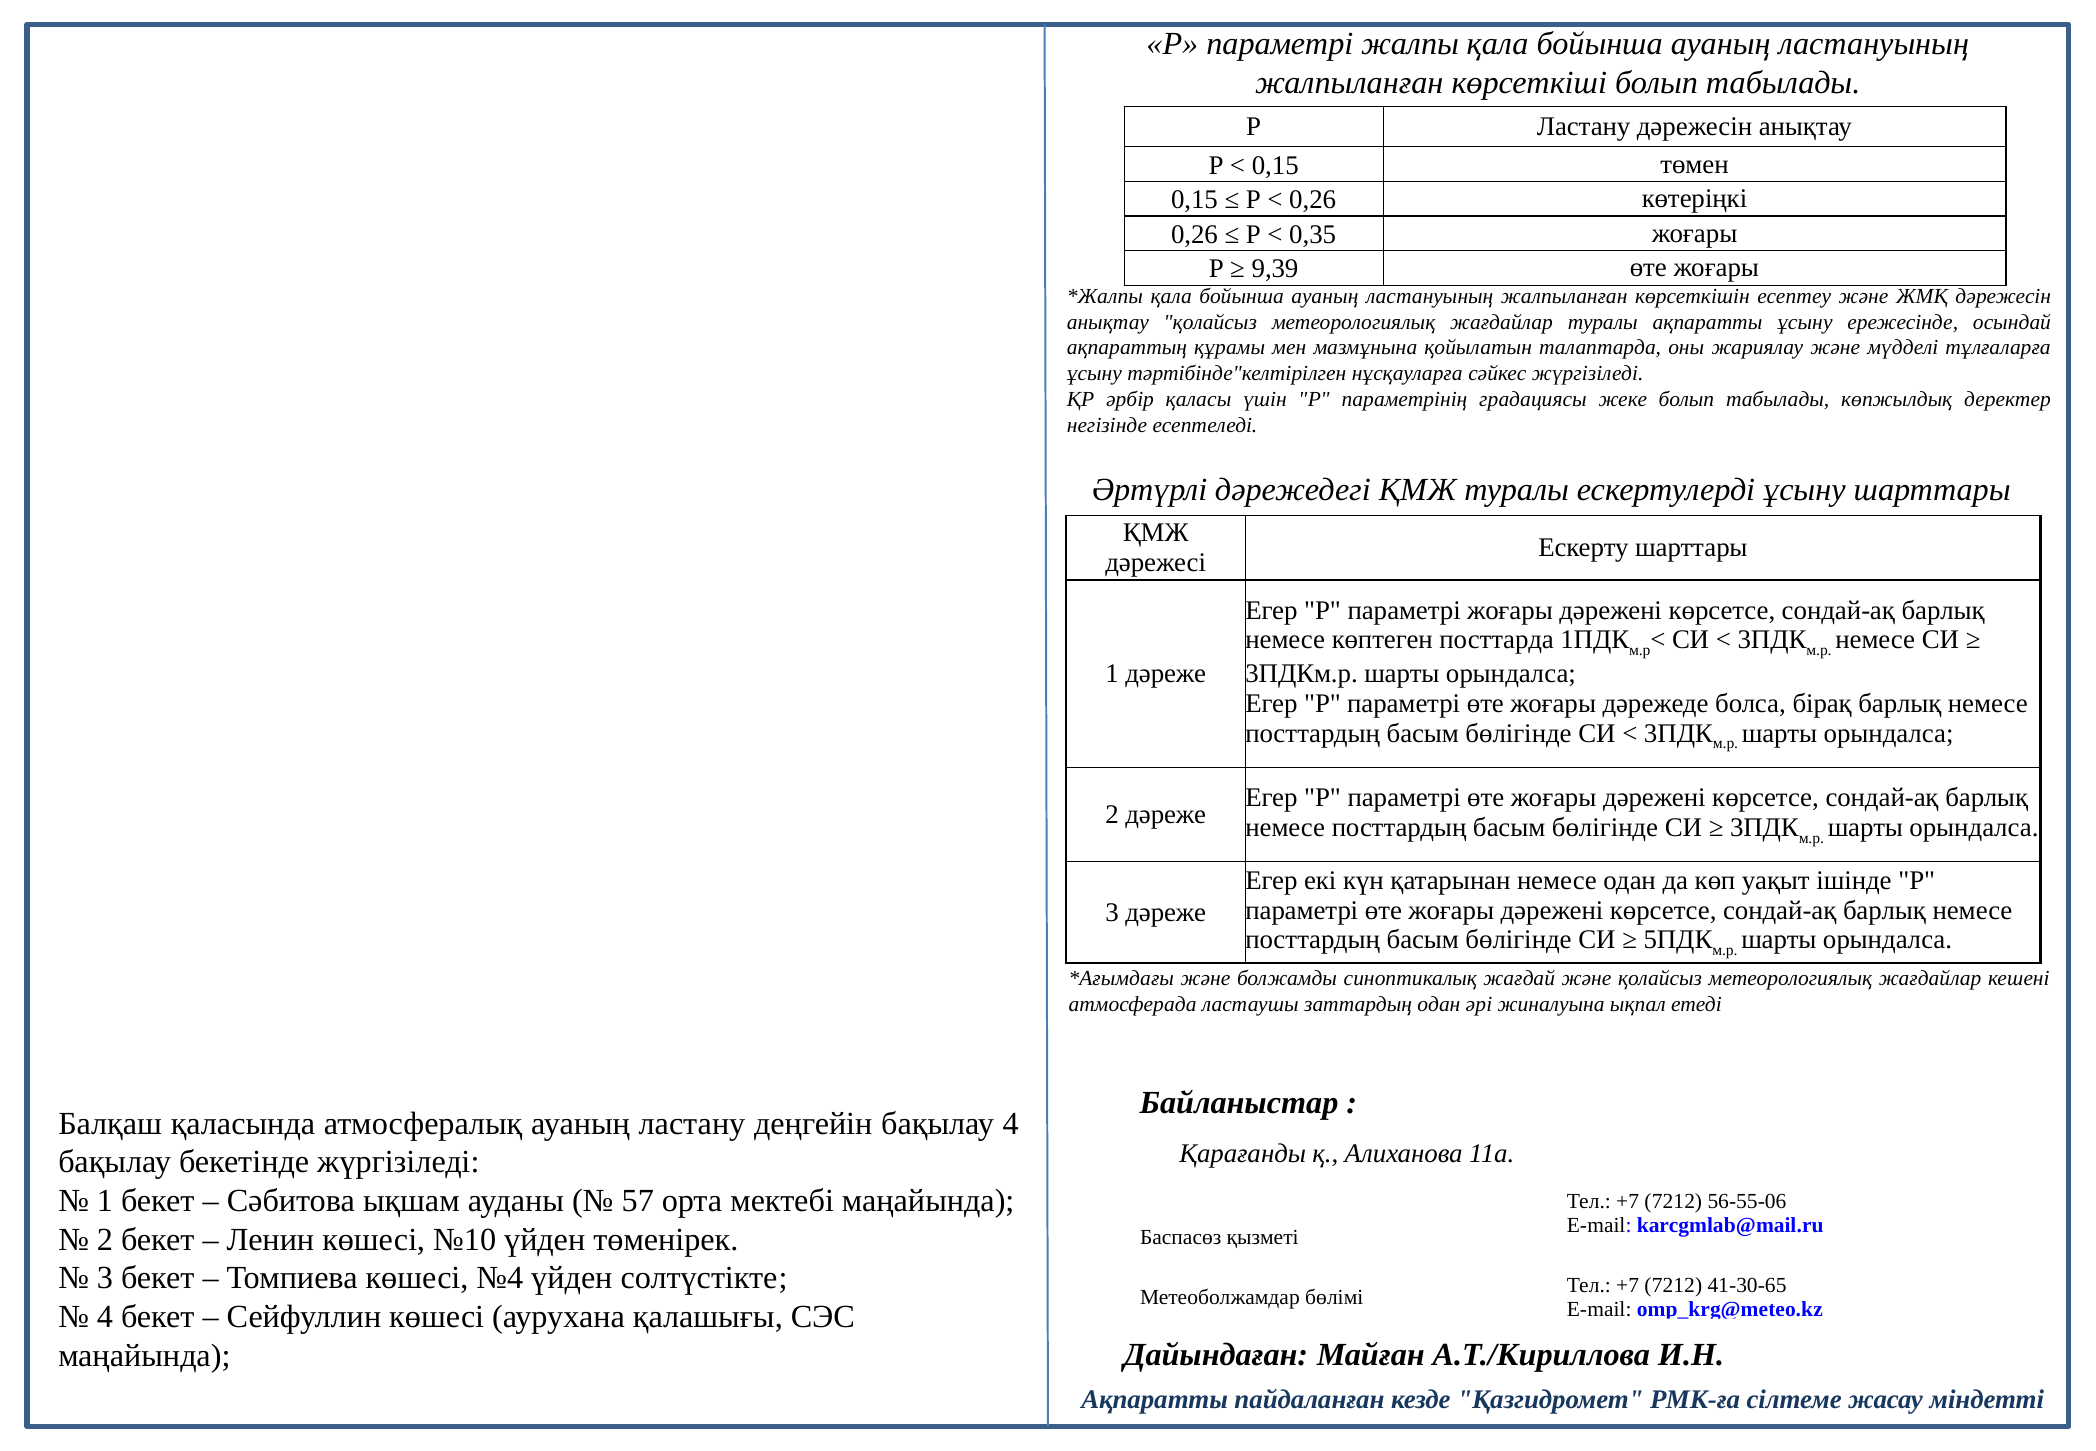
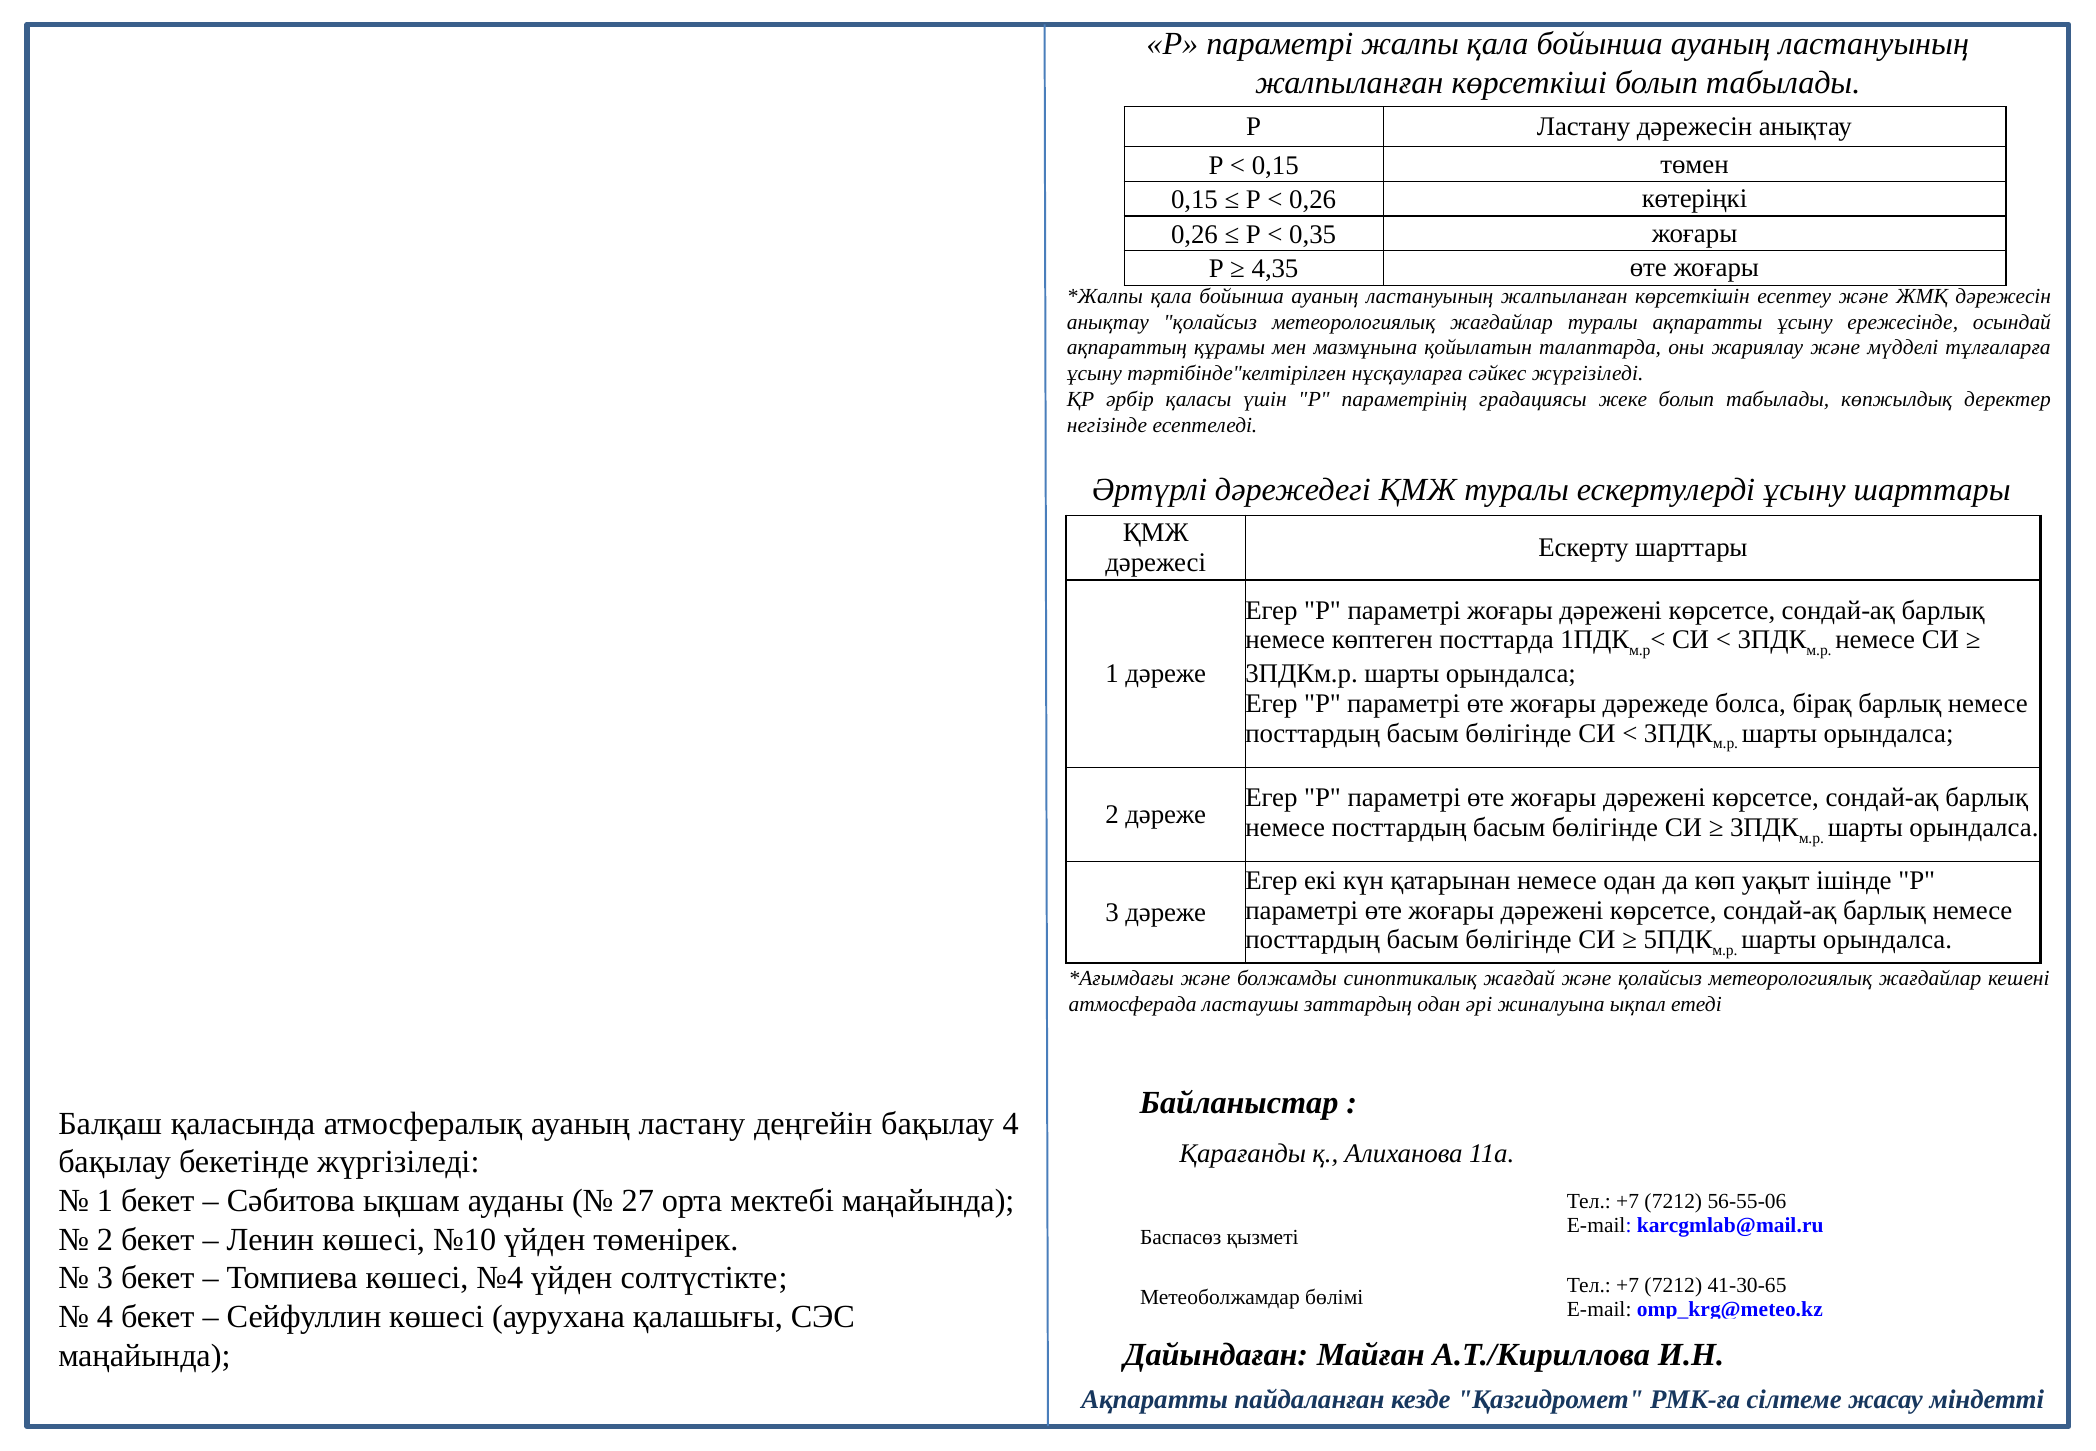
9,39: 9,39 -> 4,35
57: 57 -> 27
